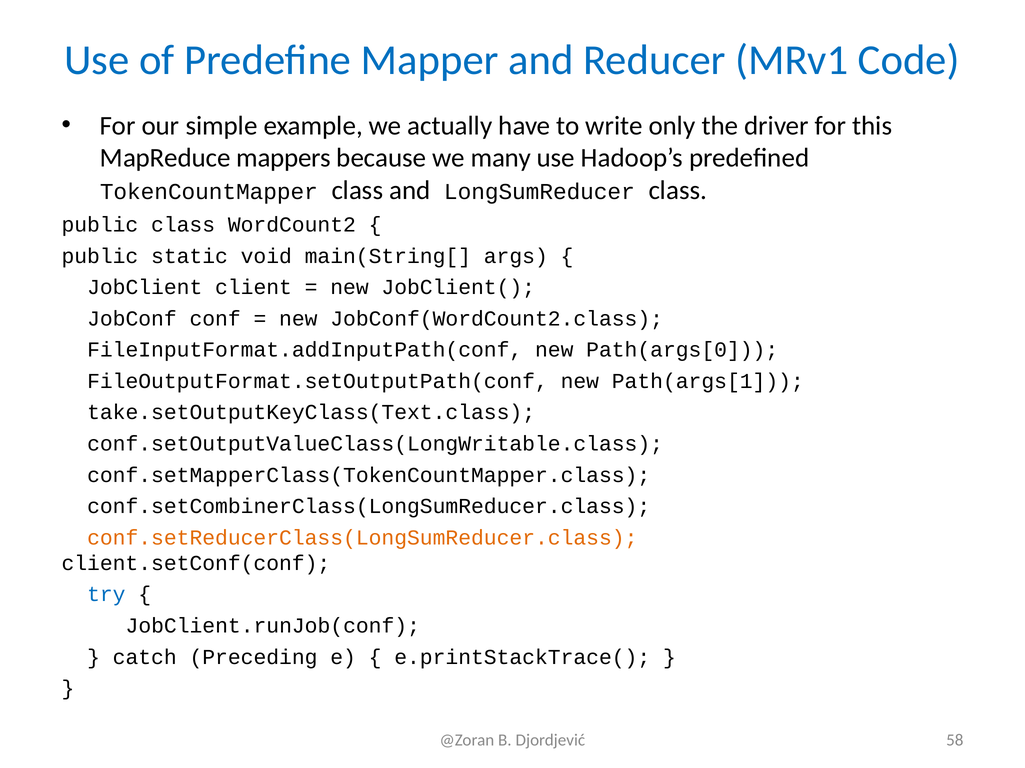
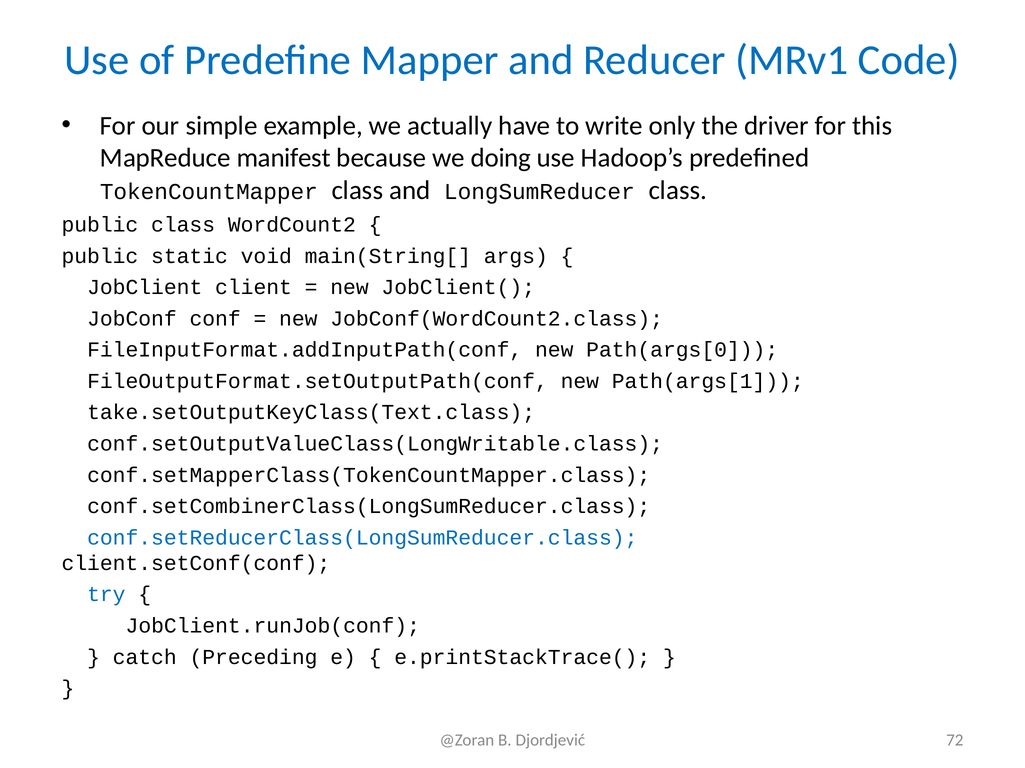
mappers: mappers -> manifest
many: many -> doing
conf.setReducerClass(LongSumReducer.class colour: orange -> blue
58: 58 -> 72
